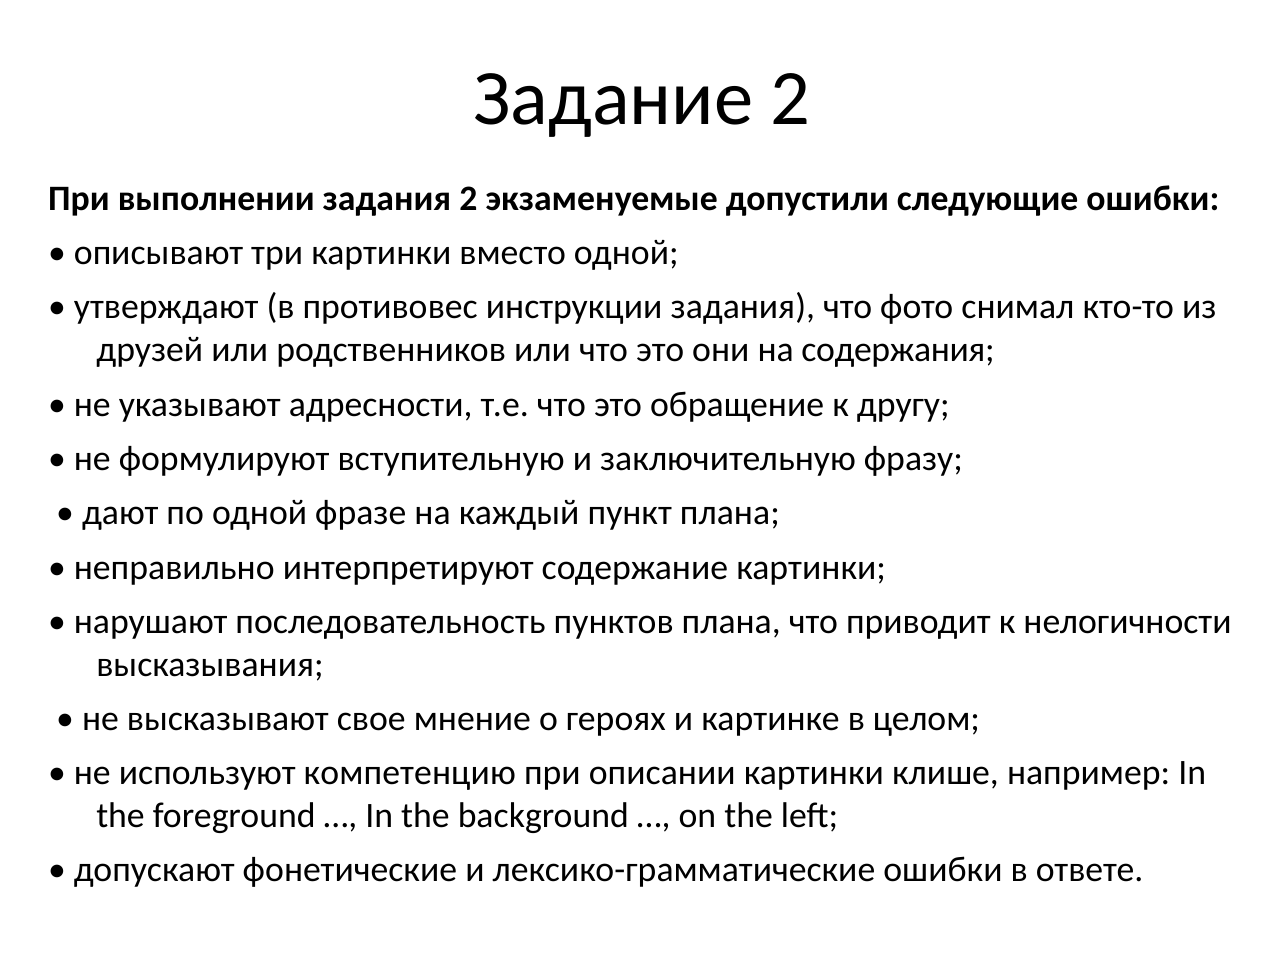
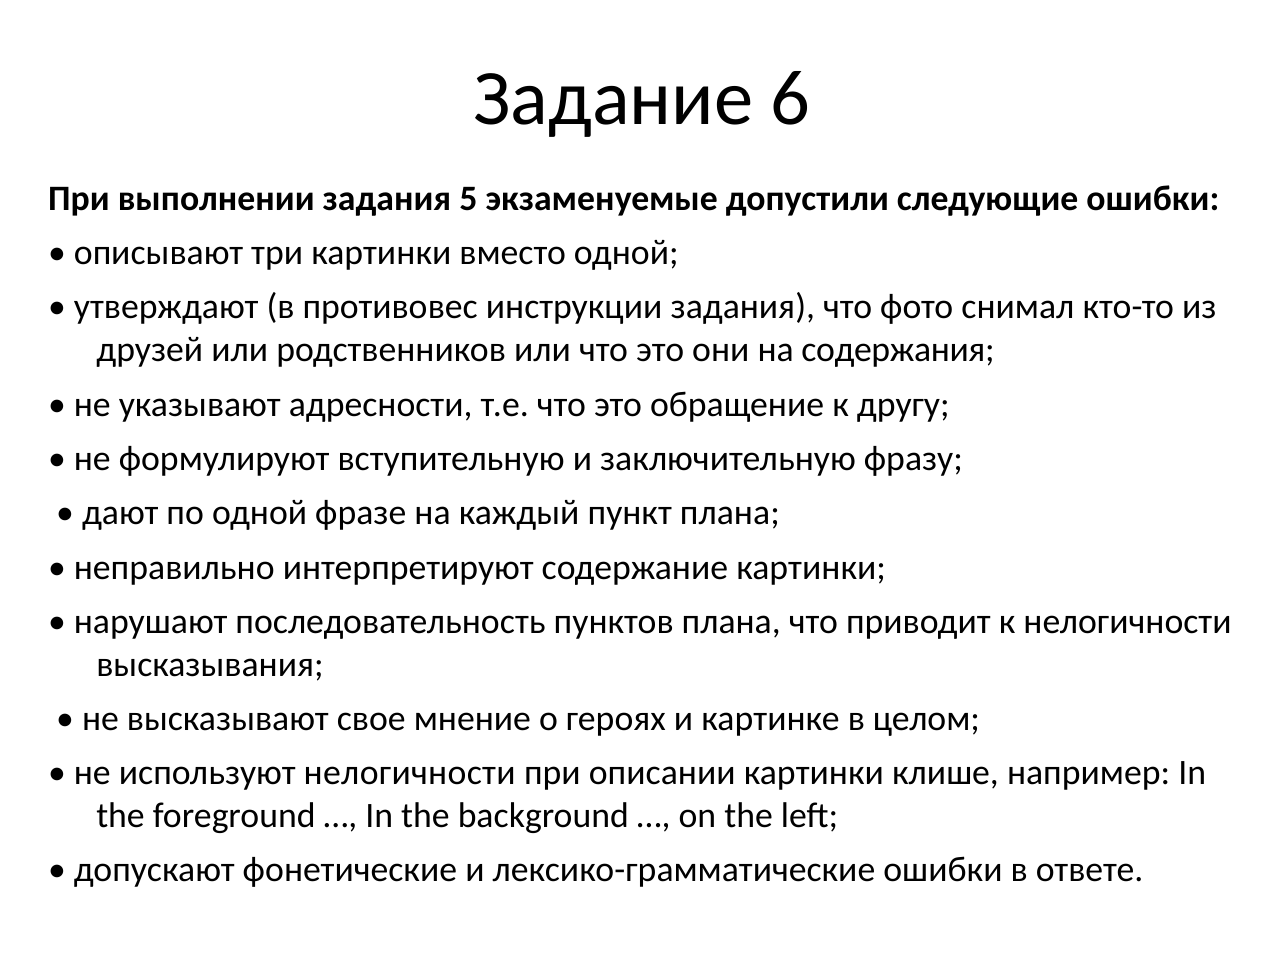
Задание 2: 2 -> 6
задания 2: 2 -> 5
используют компетенцию: компетенцию -> нелогичности
